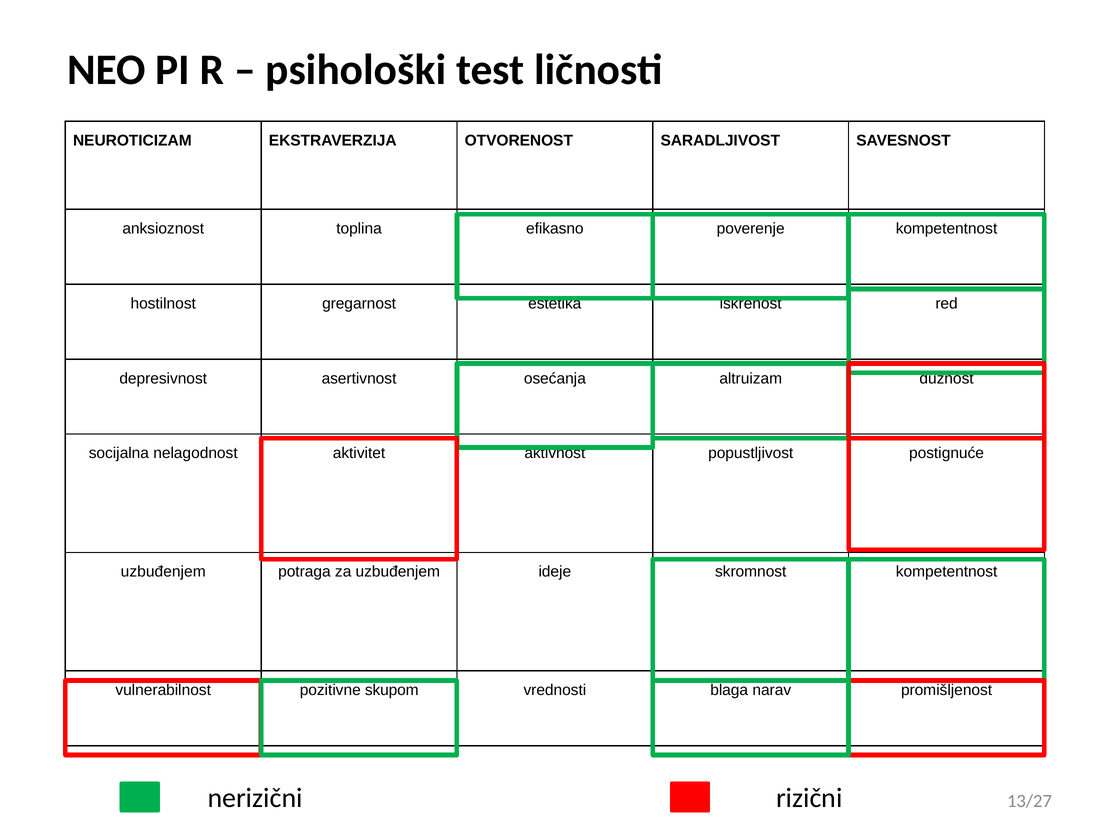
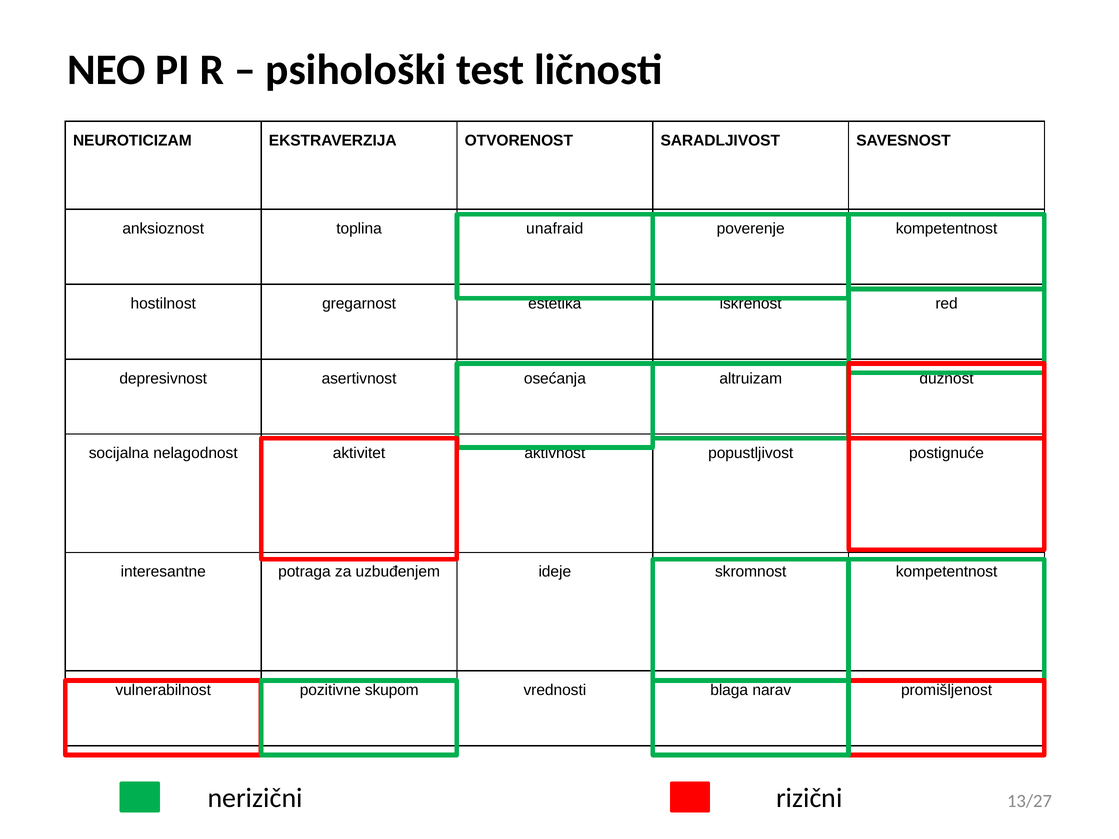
efikasno: efikasno -> unafraid
uzbuđenjem at (163, 572): uzbuđenjem -> interesantne
